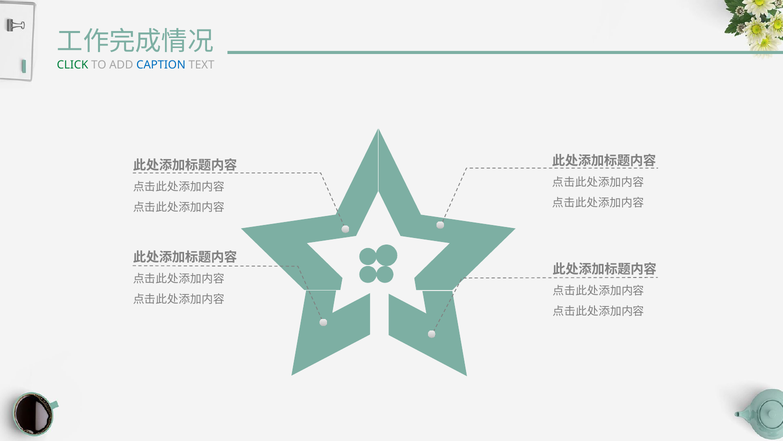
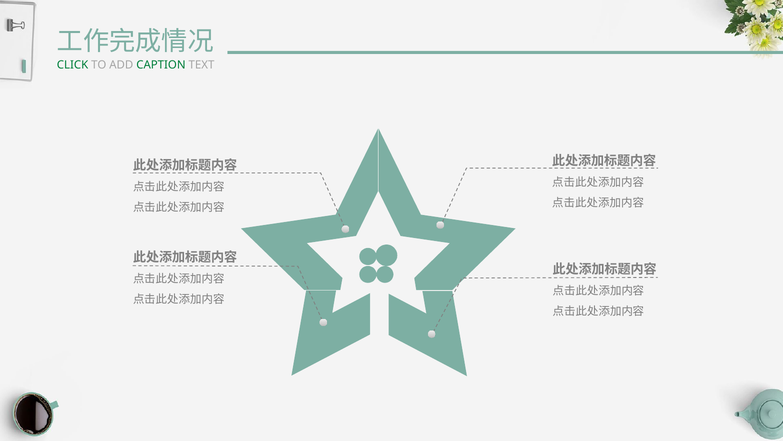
CAPTION colour: blue -> green
